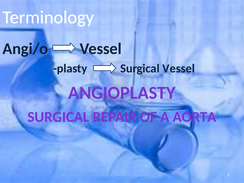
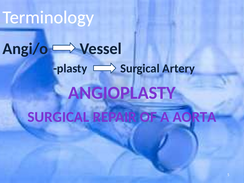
Surgical Vessel: Vessel -> Artery
